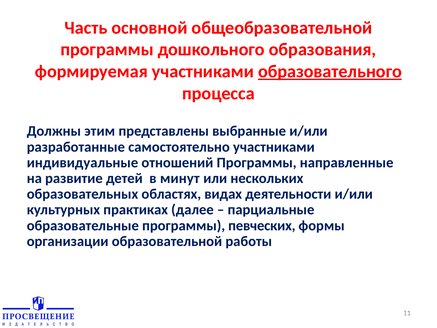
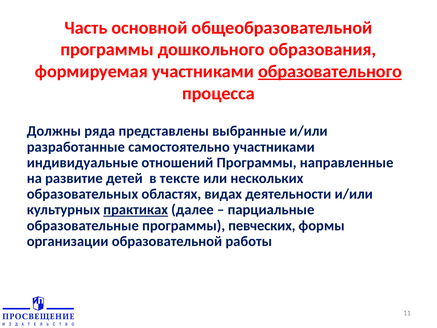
этим: этим -> ряда
минут: минут -> тексте
практиках underline: none -> present
